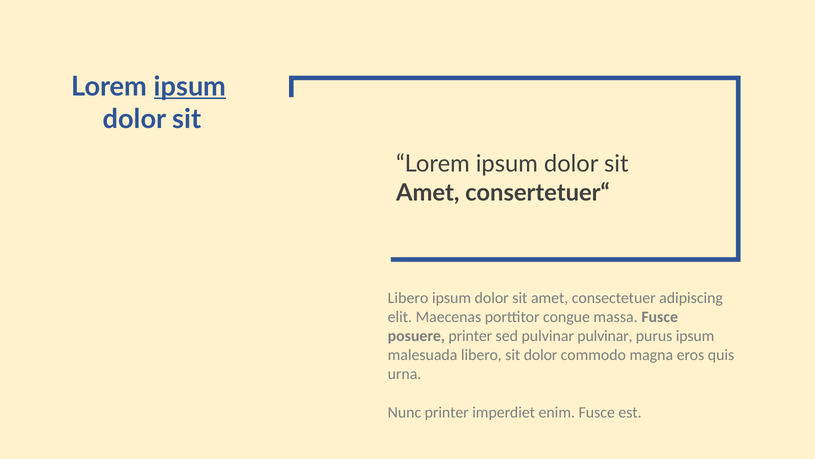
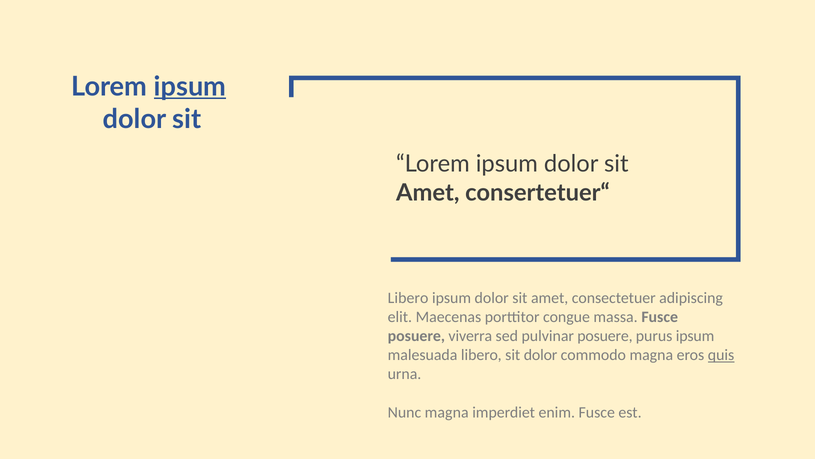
posuere printer: printer -> viverra
pulvinar pulvinar: pulvinar -> posuere
quis underline: none -> present
Nunc printer: printer -> magna
